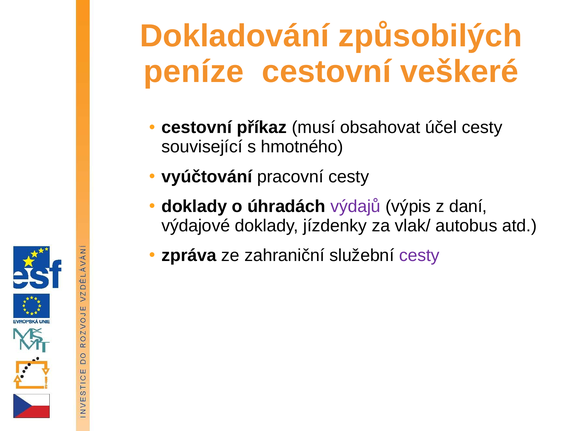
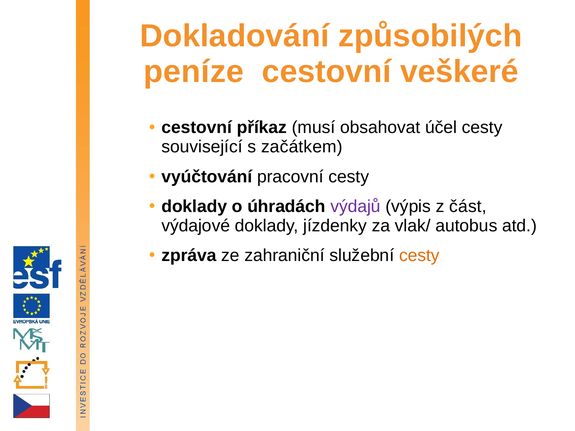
hmotného: hmotného -> začátkem
daní: daní -> část
cesty at (419, 256) colour: purple -> orange
